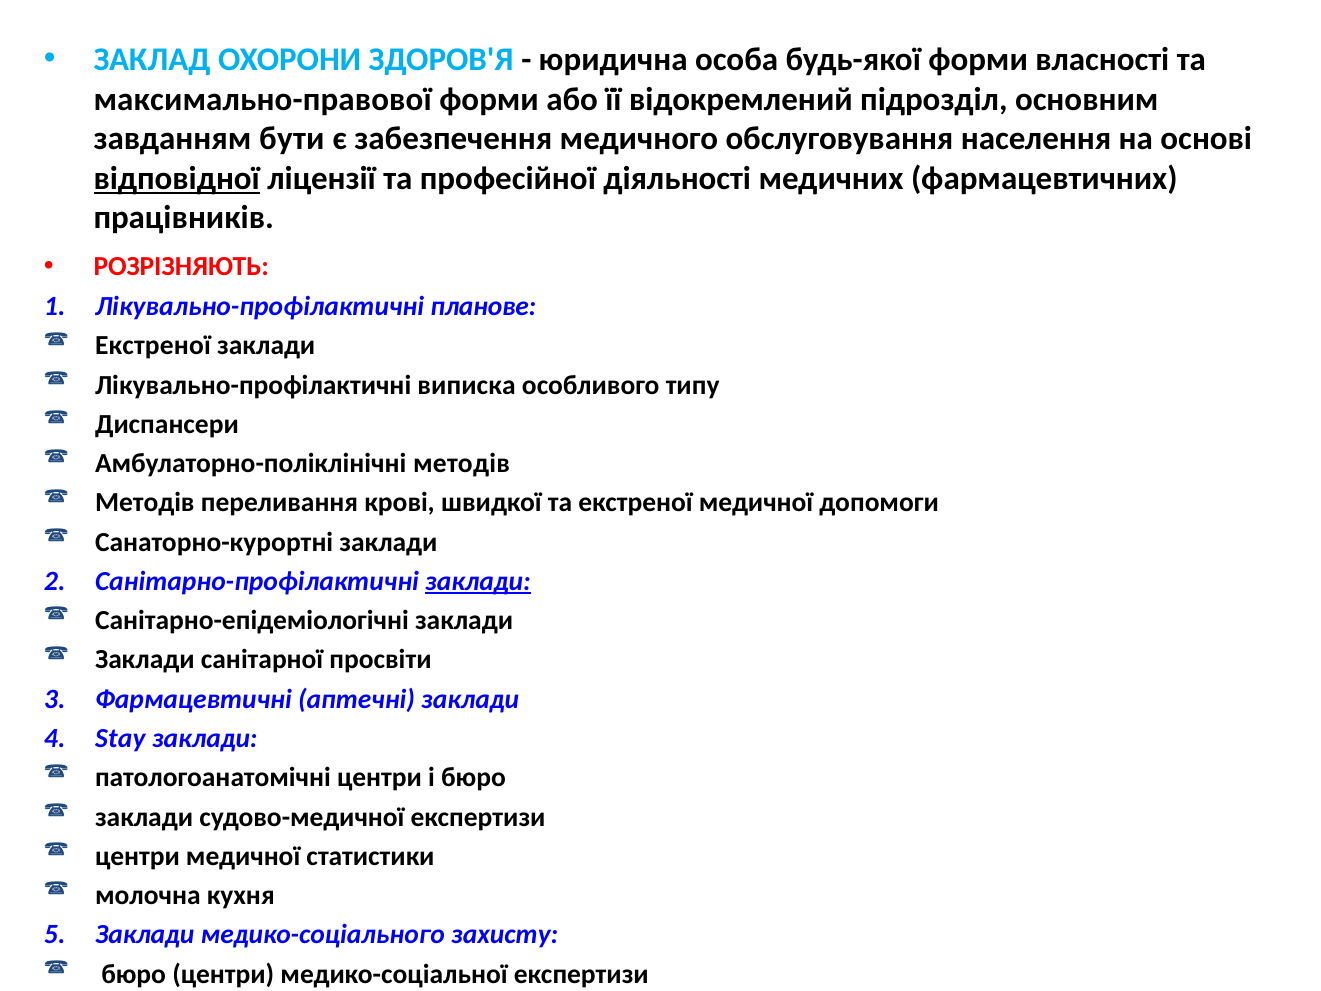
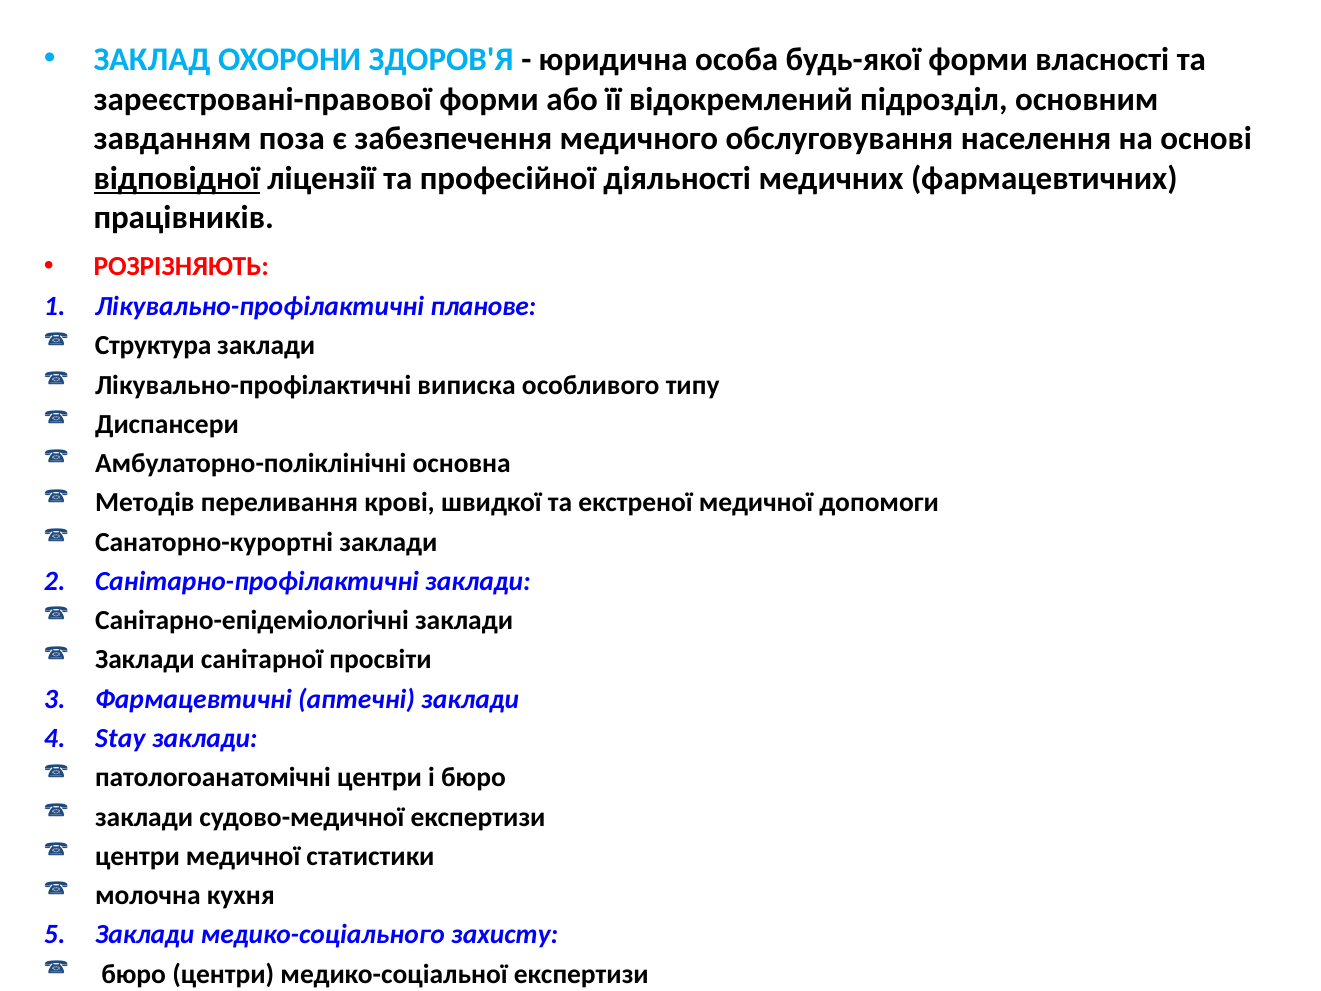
максимально-правової: максимально-правової -> зареєстровані-правової
бути: бути -> поза
Екстреної at (153, 346): Екстреної -> Структура
Амбулаторно-поліклінічні методів: методів -> основна
заклади at (478, 581) underline: present -> none
